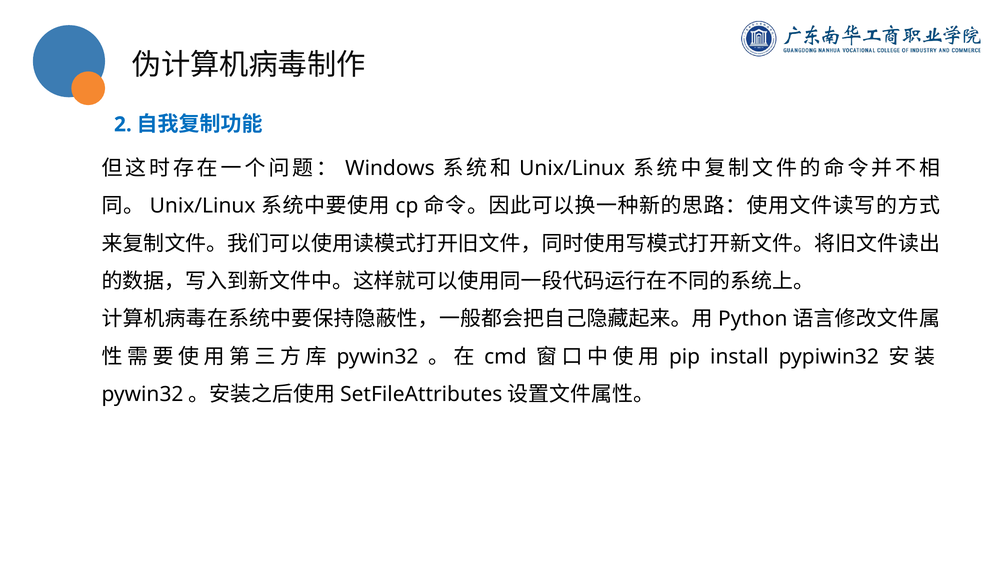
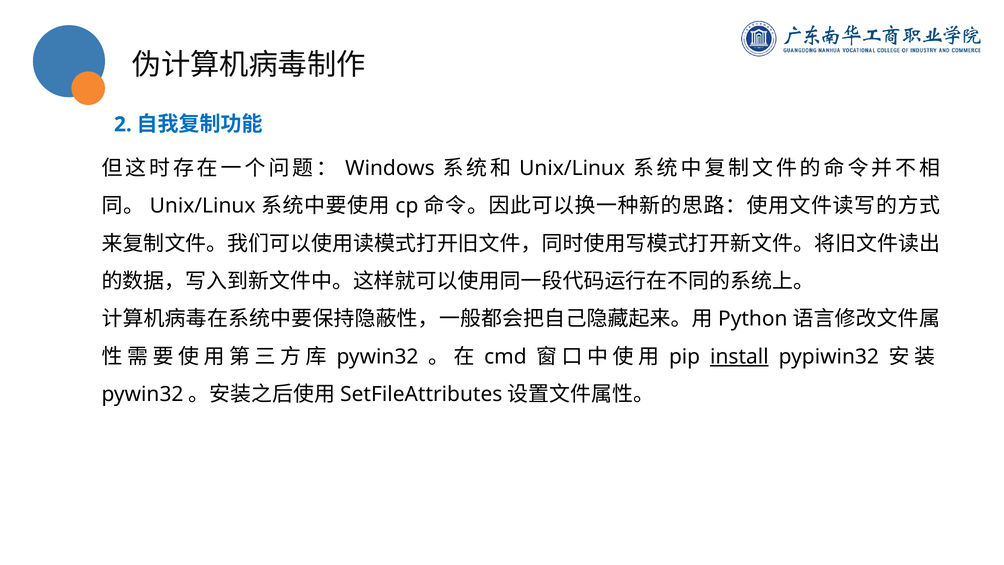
install underline: none -> present
